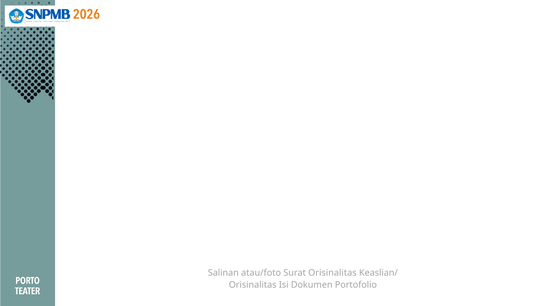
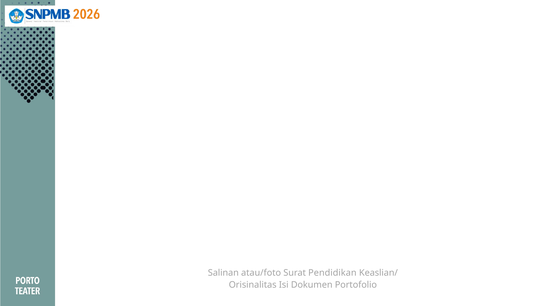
Surat Orisinalitas: Orisinalitas -> Pendidikan
